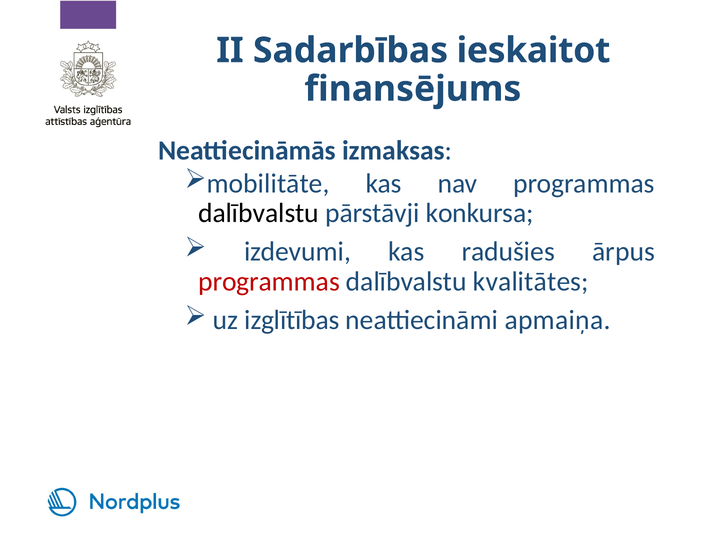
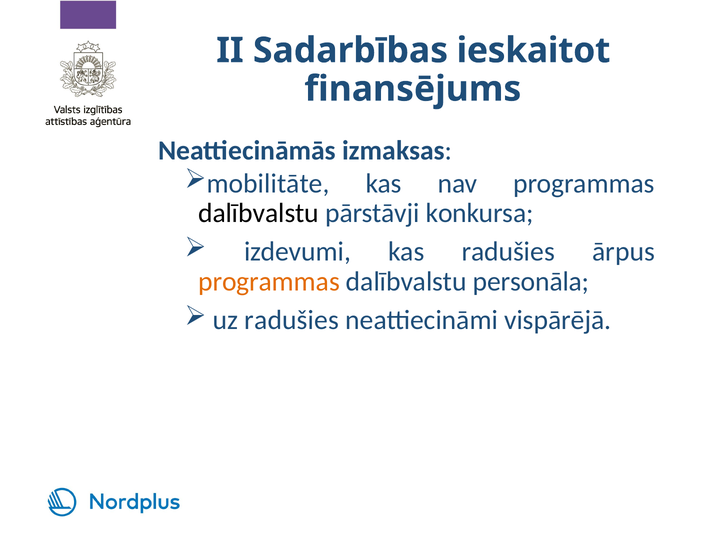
programmas at (269, 281) colour: red -> orange
kvalitātes: kvalitātes -> personāla
uz izglītības: izglītības -> radušies
apmaiņa: apmaiņa -> vispārējā
